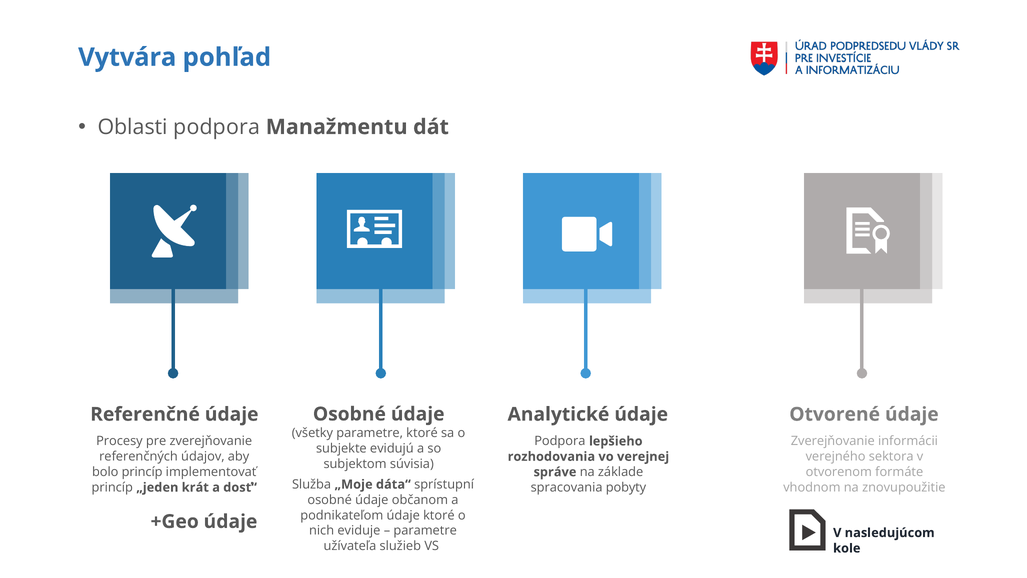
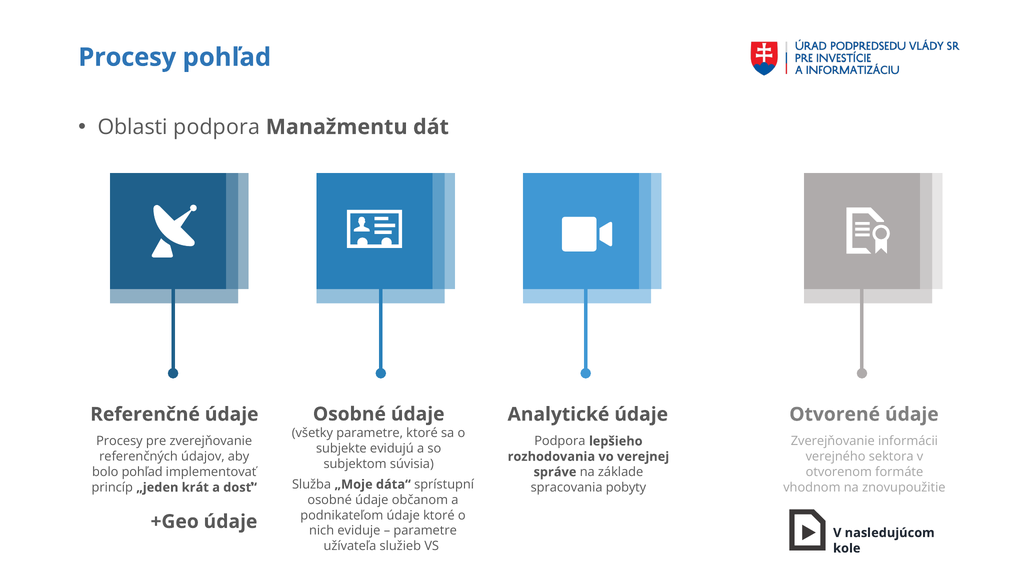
Vytvára at (127, 57): Vytvára -> Procesy
bolo princíp: princíp -> pohľad
